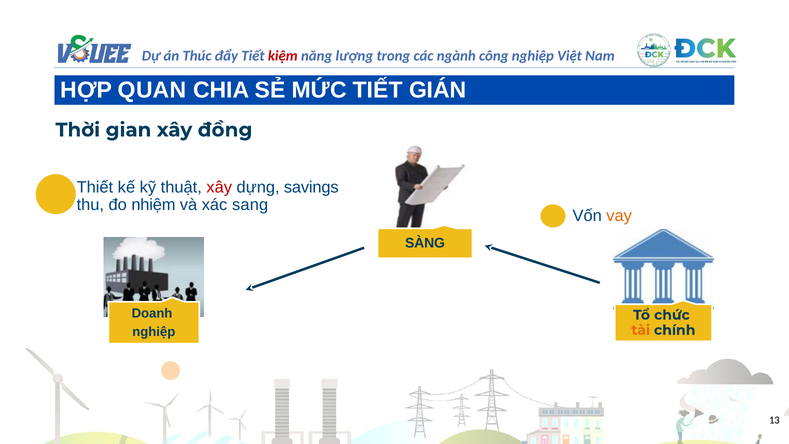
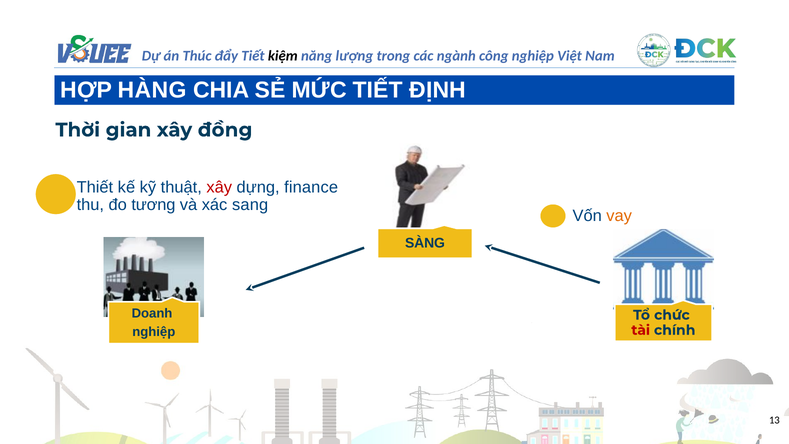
kiệm colour: red -> black
QUAN: QUAN -> HÀNG
GIÁN: GIÁN -> ĐỊNH
savings: savings -> finance
nhiệm: nhiệm -> tương
tài colour: orange -> red
